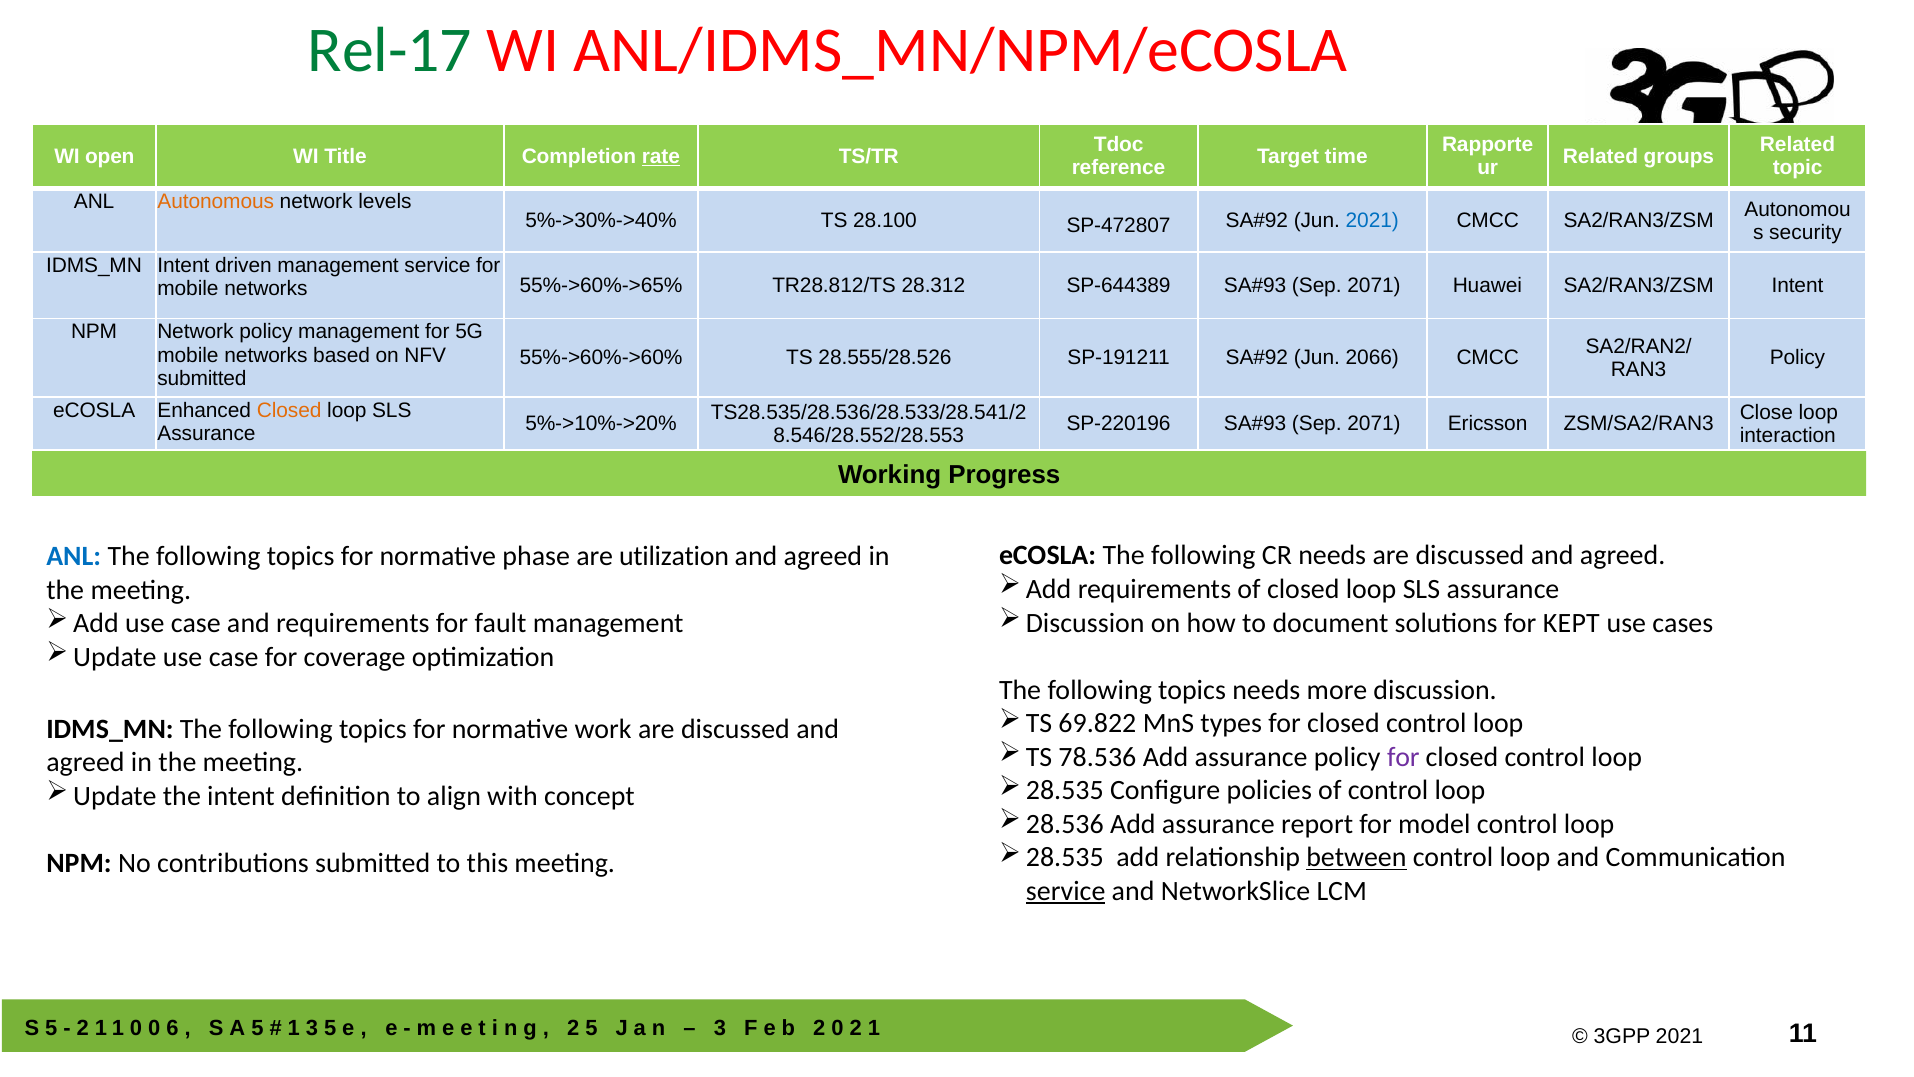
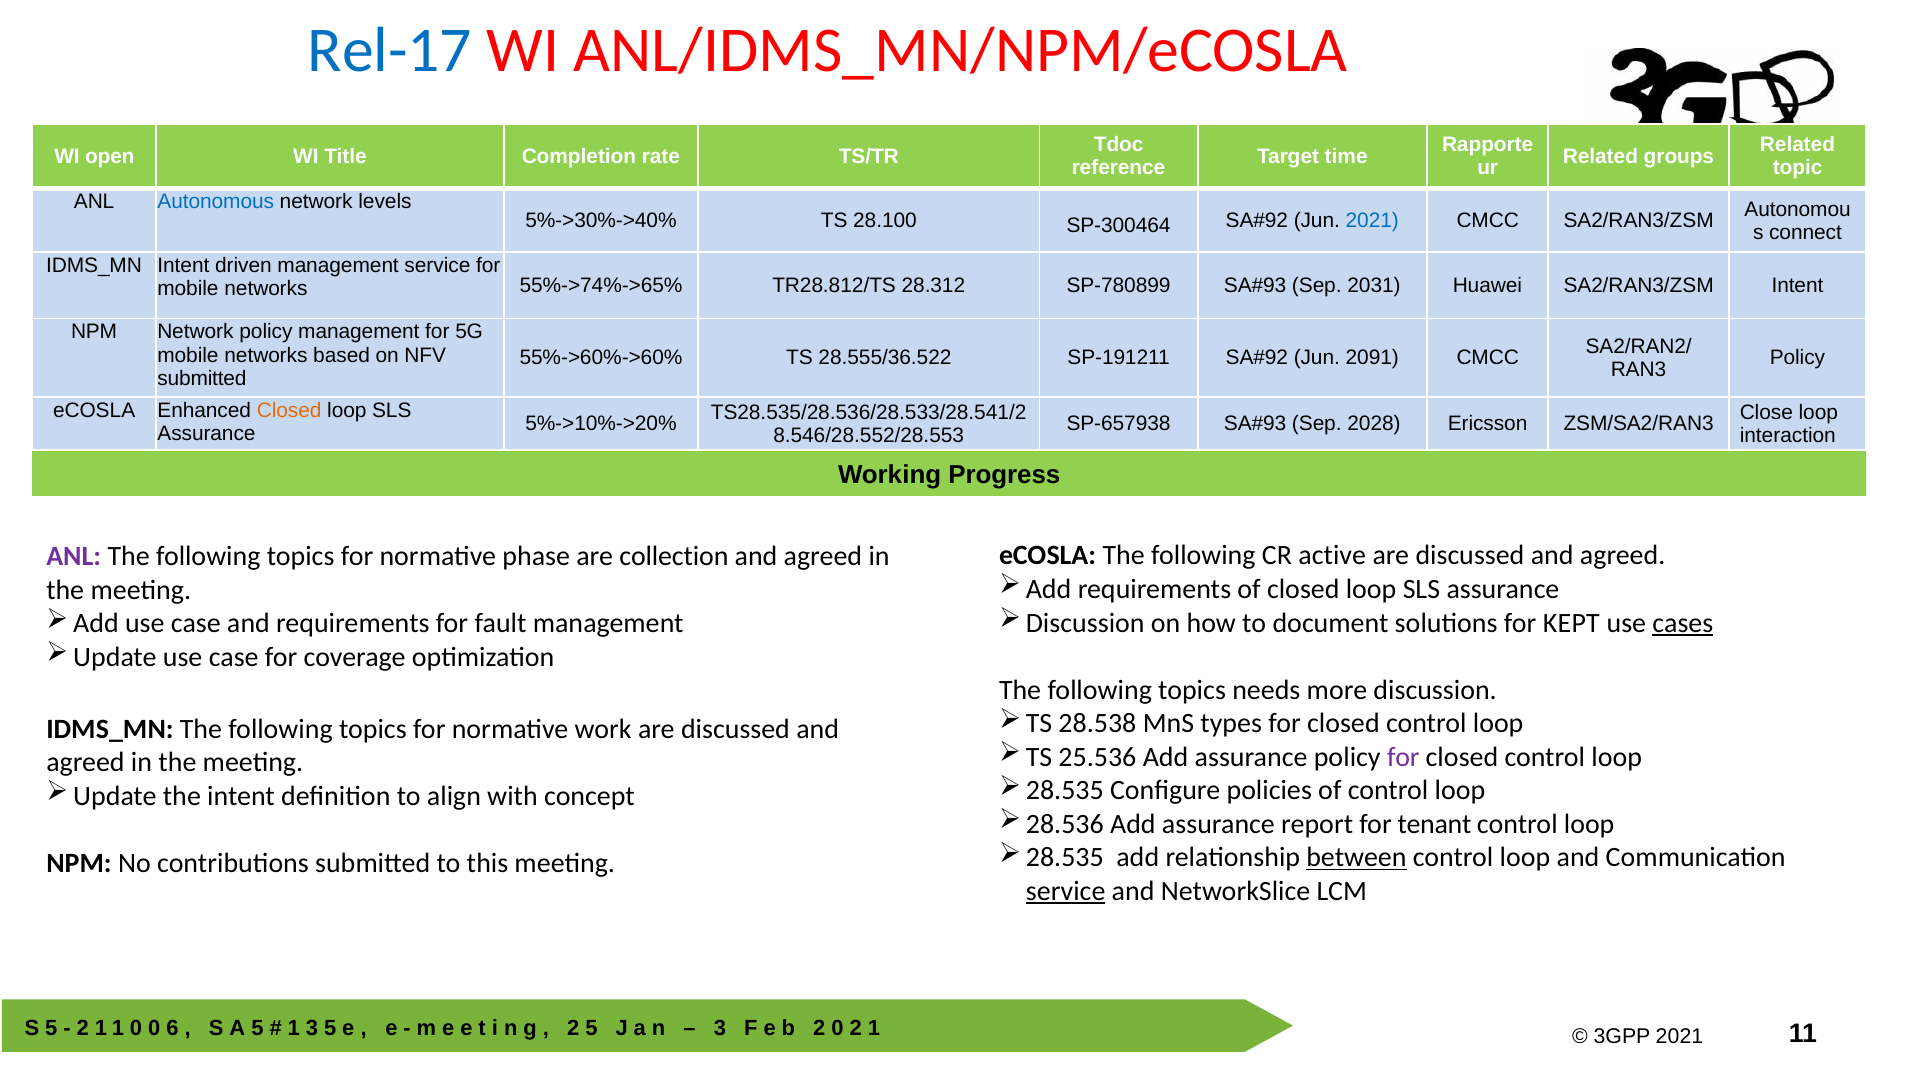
Rel-17 colour: green -> blue
rate underline: present -> none
Autonomous colour: orange -> blue
SP-472807: SP-472807 -> SP-300464
security: security -> connect
55%->60%->65%: 55%->60%->65% -> 55%->74%->65%
SP-644389: SP-644389 -> SP-780899
2071 at (1374, 286): 2071 -> 2031
28.555/28.526: 28.555/28.526 -> 28.555/36.522
2066: 2066 -> 2091
SP-220196: SP-220196 -> SP-657938
2071 at (1374, 424): 2071 -> 2028
CR needs: needs -> active
ANL at (74, 556) colour: blue -> purple
utilization: utilization -> collection
cases underline: none -> present
69.822: 69.822 -> 28.538
78.536: 78.536 -> 25.536
model: model -> tenant
